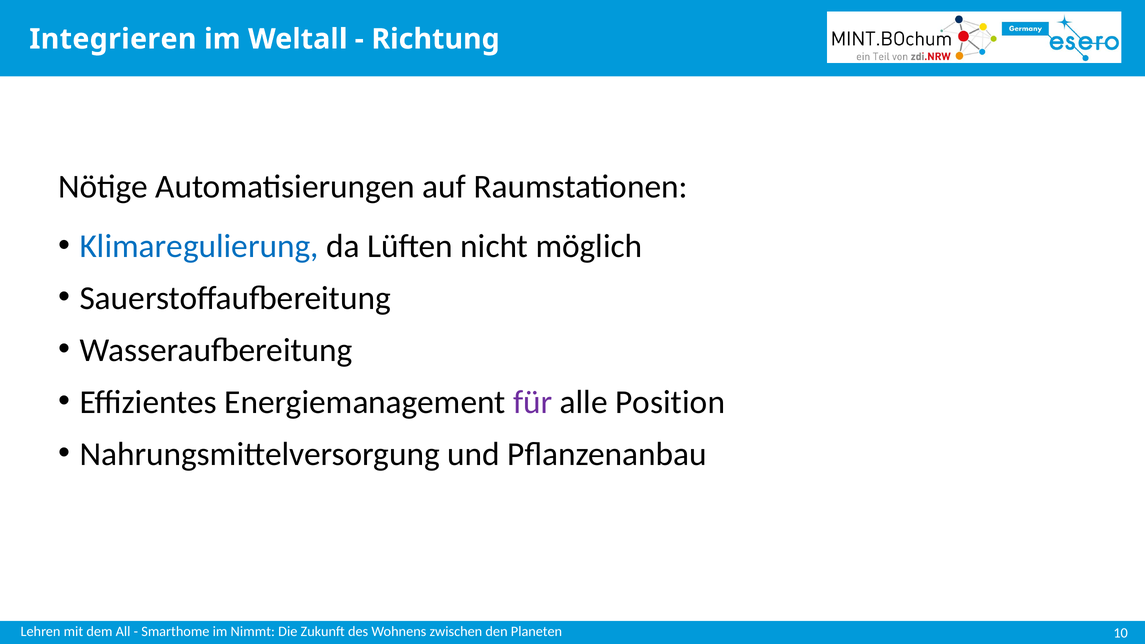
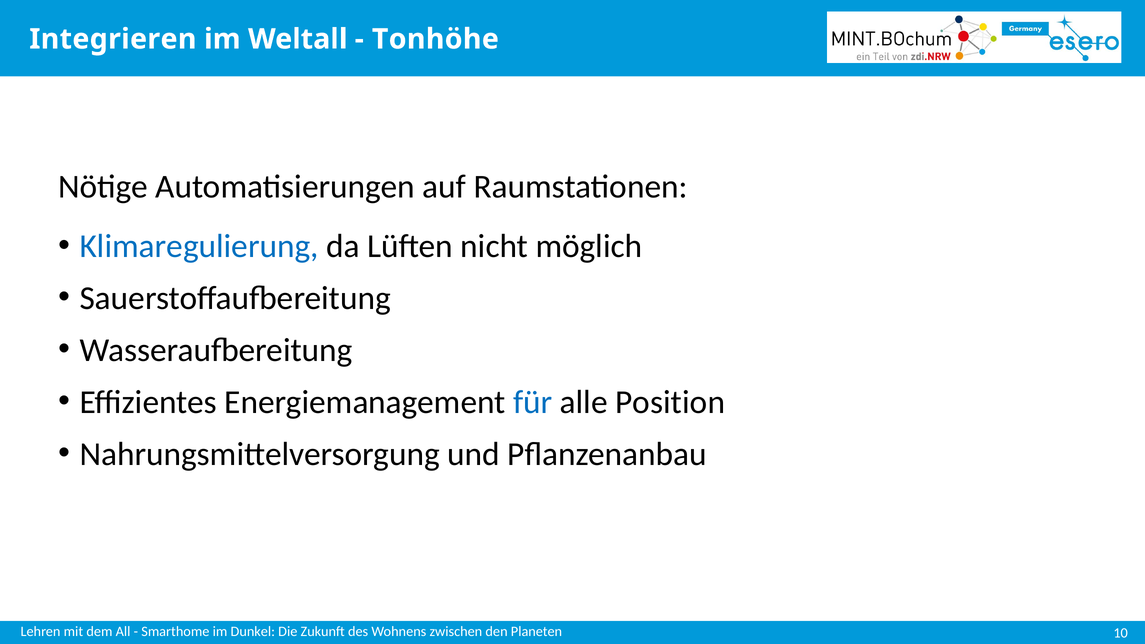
Richtung: Richtung -> Tonhöhe
für colour: purple -> blue
Nimmt: Nimmt -> Dunkel
